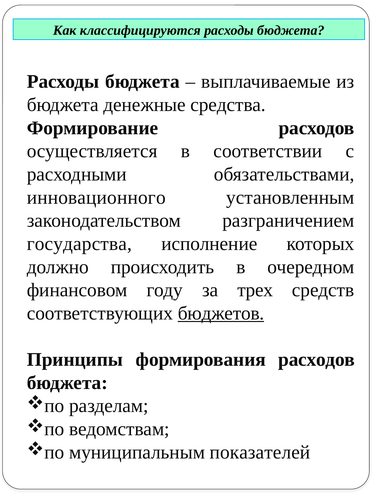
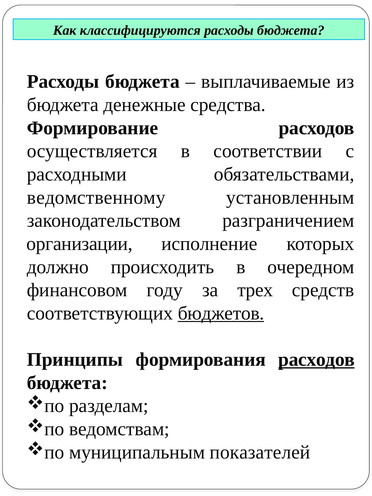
инновационного: инновационного -> ведомственному
государства: государства -> организации
расходов at (317, 360) underline: none -> present
